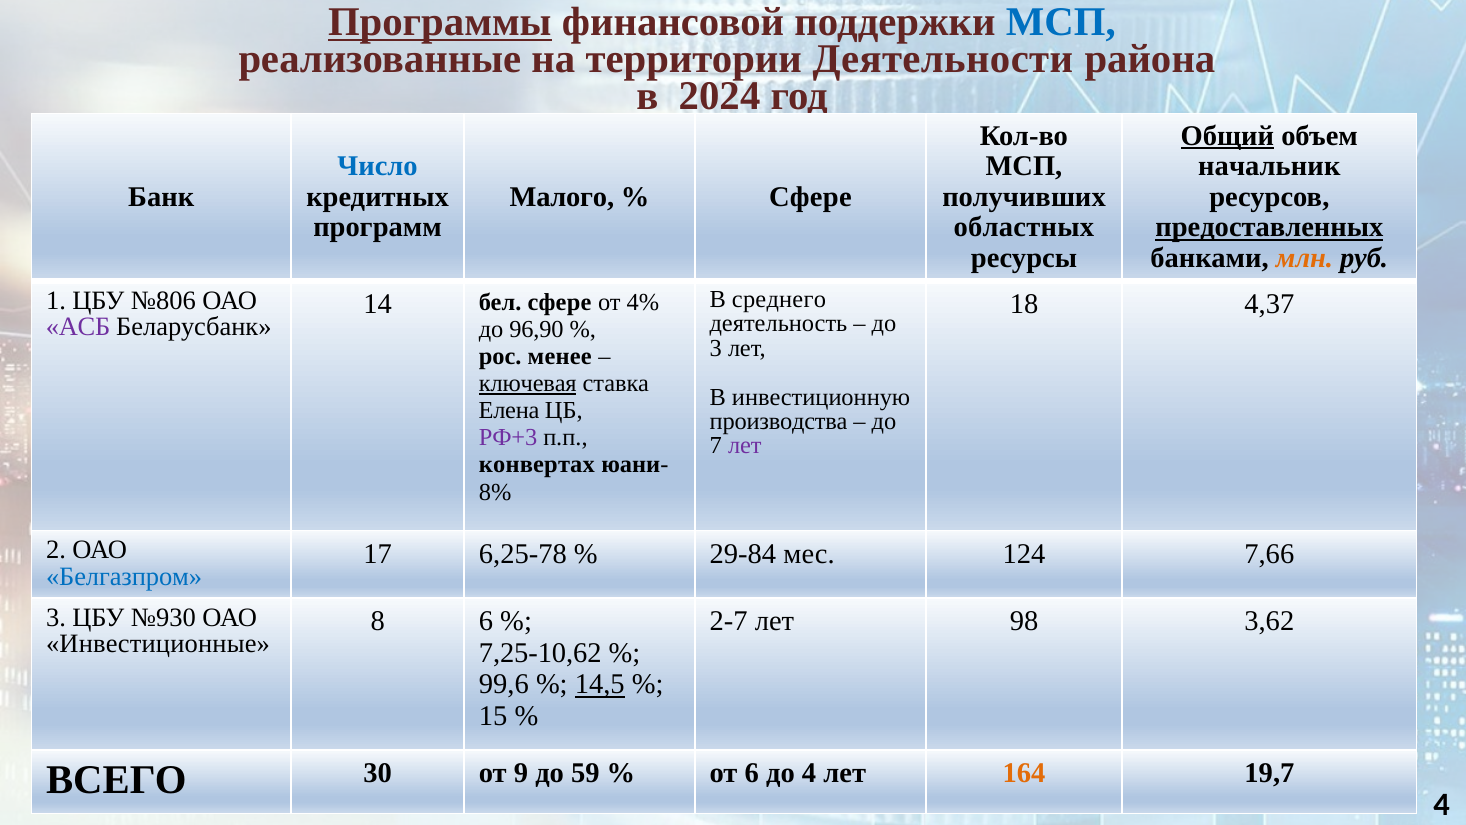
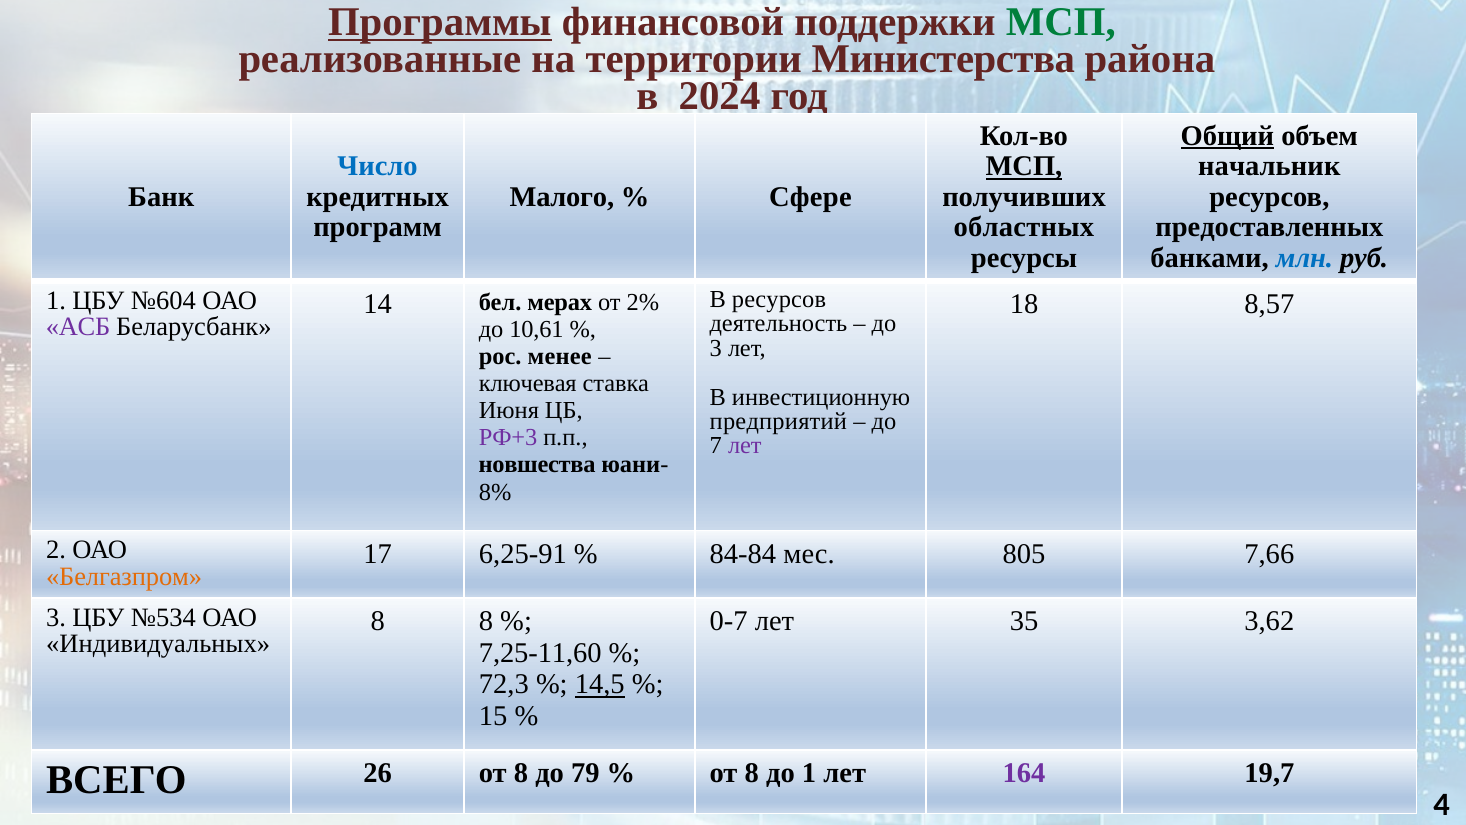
МСП at (1061, 22) colour: blue -> green
Деятельности: Деятельности -> Министерства
МСП at (1024, 166) underline: none -> present
предоставленных underline: present -> none
млн colour: orange -> blue
В среднего: среднего -> ресурсов
№806: №806 -> №604
бел сфере: сфере -> мерах
4%: 4% -> 2%
4,37: 4,37 -> 8,57
96,90: 96,90 -> 10,61
ключевая underline: present -> none
Елена: Елена -> Июня
производства: производства -> предприятий
конвертах: конвертах -> новшества
6,25-78: 6,25-78 -> 6,25-91
29-84: 29-84 -> 84-84
124: 124 -> 805
Белгазпром colour: blue -> orange
№930: №930 -> №534
8 6: 6 -> 8
2-7: 2-7 -> 0-7
98: 98 -> 35
Инвестиционные: Инвестиционные -> Индивидуальных
7,25-10,62: 7,25-10,62 -> 7,25-11,60
99,6: 99,6 -> 72,3
30: 30 -> 26
9 at (521, 773): 9 -> 8
59: 59 -> 79
6 at (752, 773): 6 -> 8
до 4: 4 -> 1
164 colour: orange -> purple
